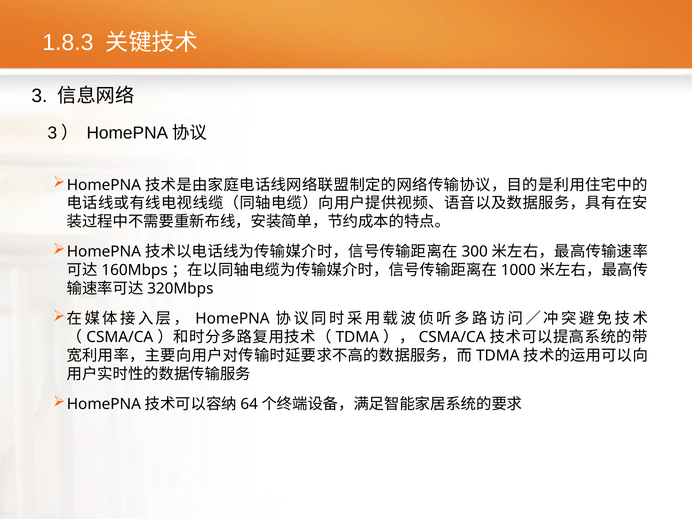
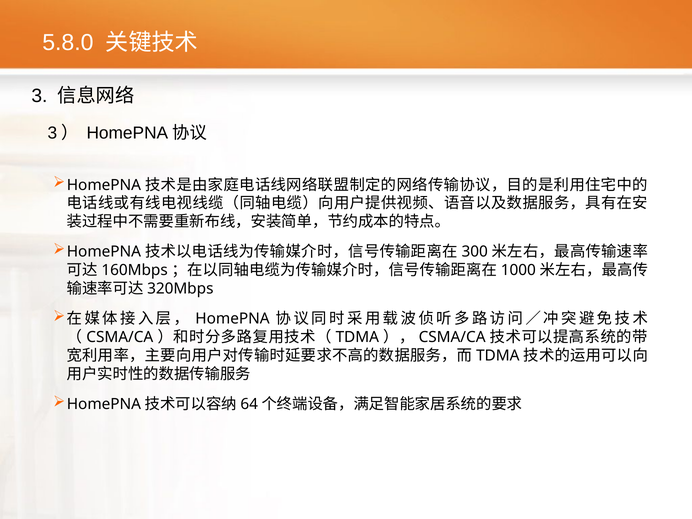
1.8.3: 1.8.3 -> 5.8.0
